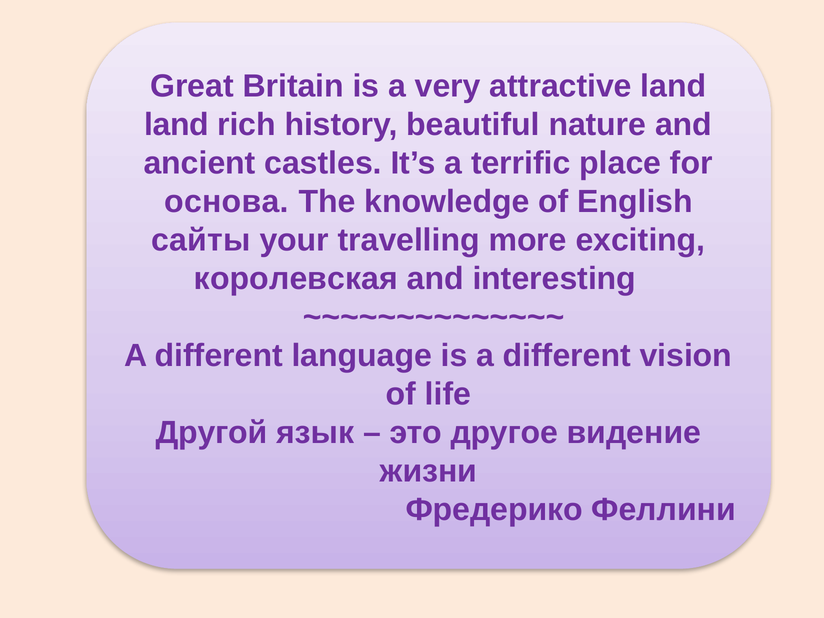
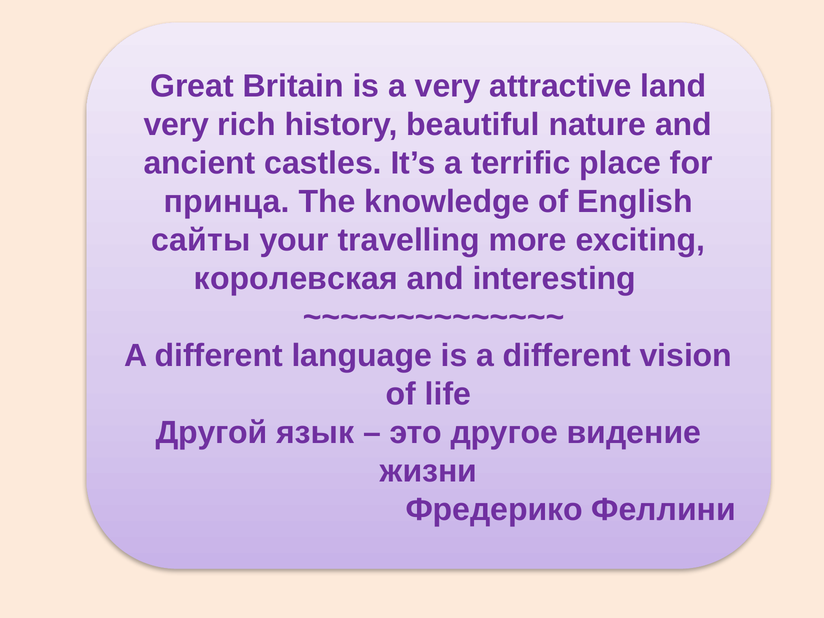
land at (176, 125): land -> very
основа: основа -> принца
